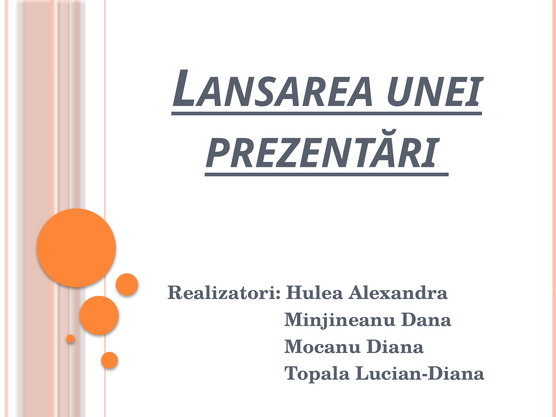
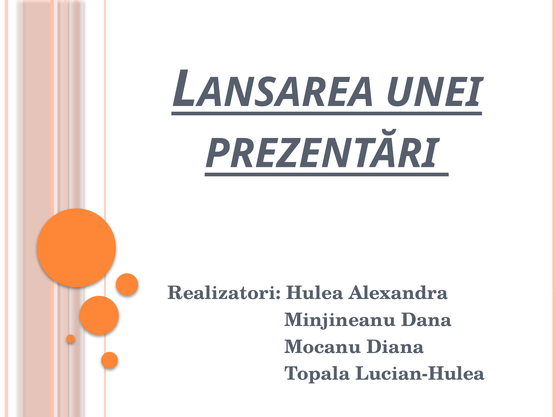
Lucian-Diana: Lucian-Diana -> Lucian-Hulea
